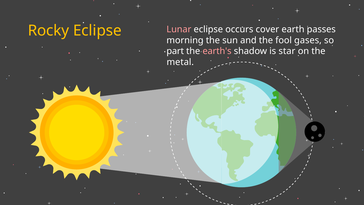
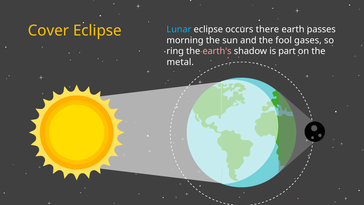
Rocky: Rocky -> Cover
Lunar colour: pink -> light blue
cover: cover -> there
part: part -> ring
star: star -> part
